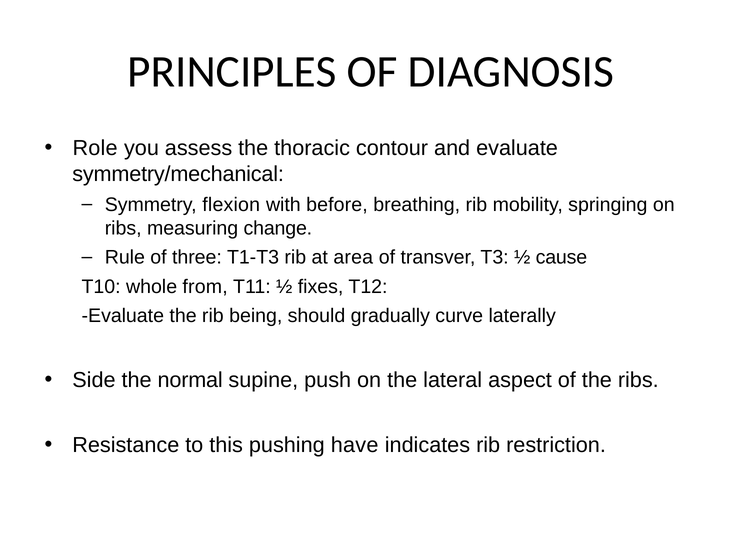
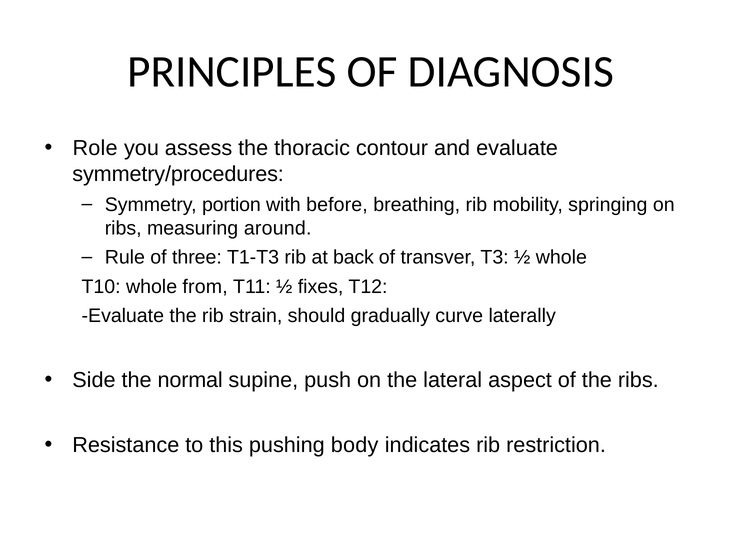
symmetry/mechanical: symmetry/mechanical -> symmetry/procedures
flexion: flexion -> portion
change: change -> around
area: area -> back
½ cause: cause -> whole
being: being -> strain
have: have -> body
